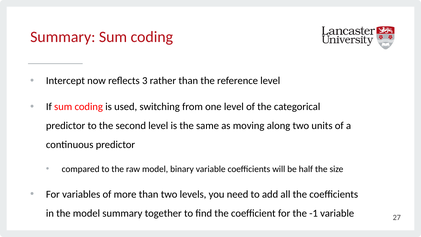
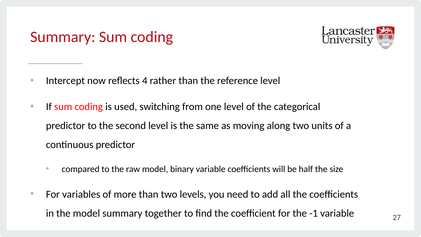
3: 3 -> 4
